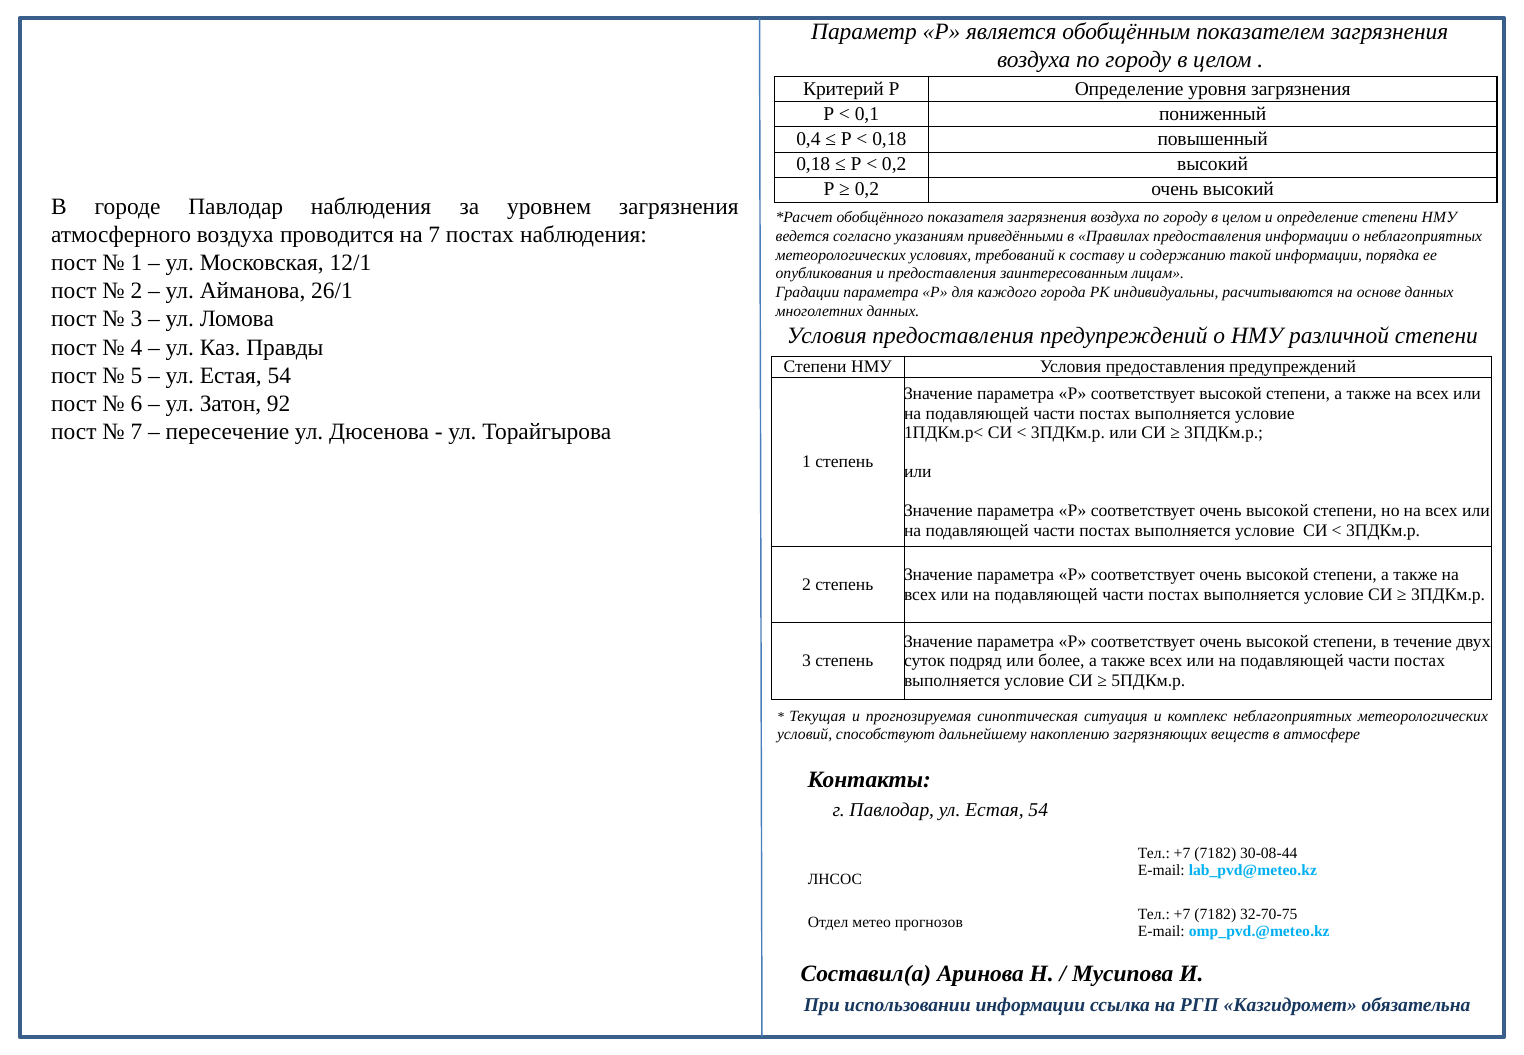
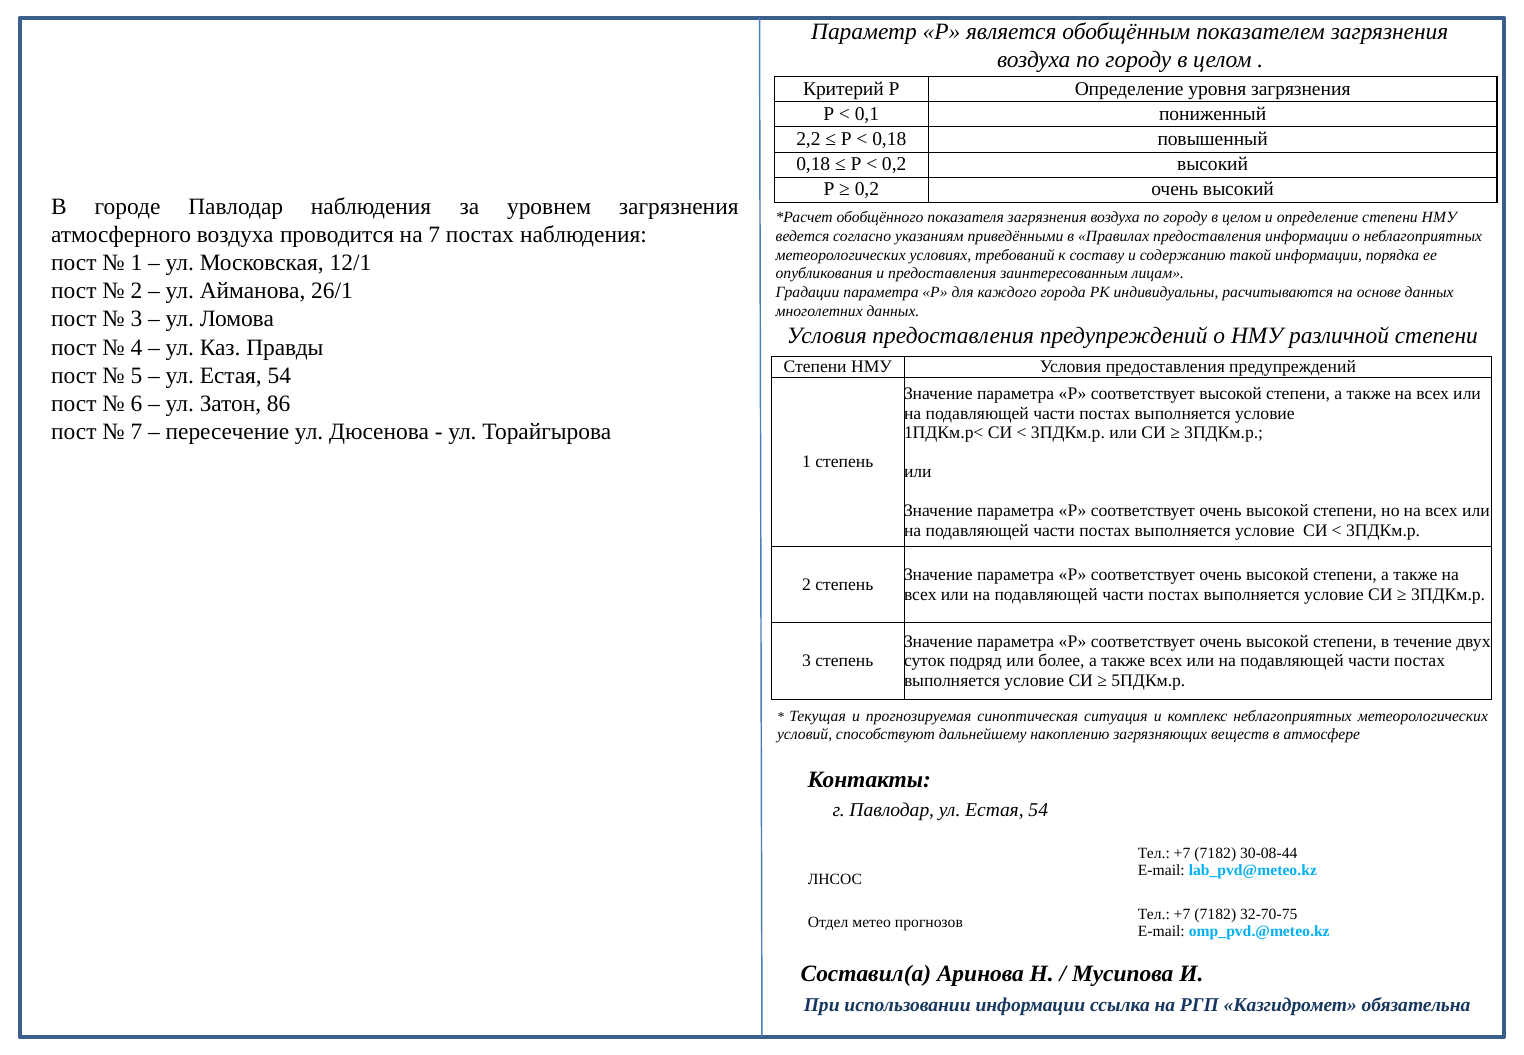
0,4: 0,4 -> 2,2
92: 92 -> 86
